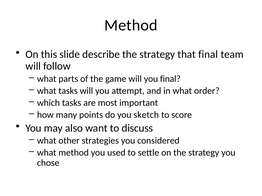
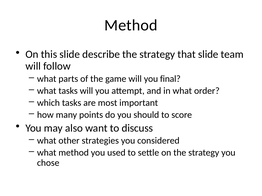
that final: final -> slide
sketch: sketch -> should
